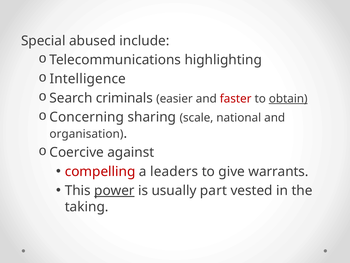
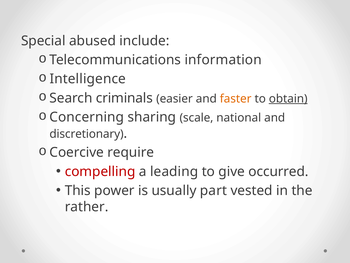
highlighting: highlighting -> information
faster colour: red -> orange
organisation: organisation -> discretionary
against: against -> require
leaders: leaders -> leading
warrants: warrants -> occurred
power underline: present -> none
taking: taking -> rather
